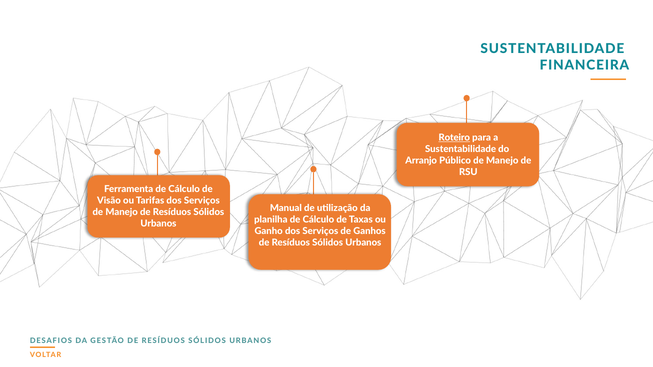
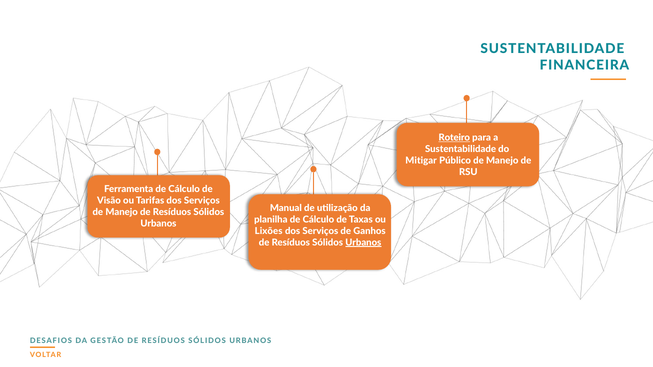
Arranjo: Arranjo -> Mitigar
Ganho: Ganho -> Lixões
Urbanos at (363, 243) underline: none -> present
